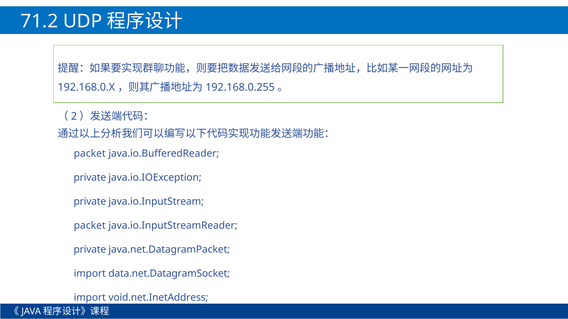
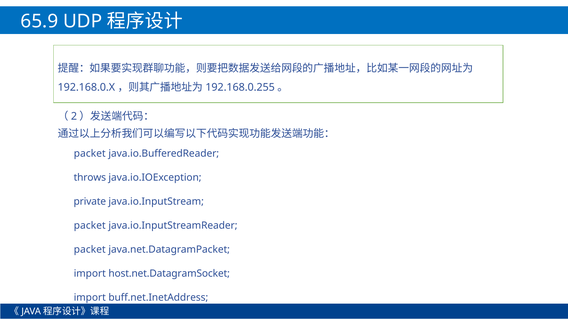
71.2: 71.2 -> 65.9
private at (90, 178): private -> throws
private at (90, 250): private -> packet
data.net.DatagramSocket: data.net.DatagramSocket -> host.net.DatagramSocket
void.net.InetAddress: void.net.InetAddress -> buff.net.InetAddress
